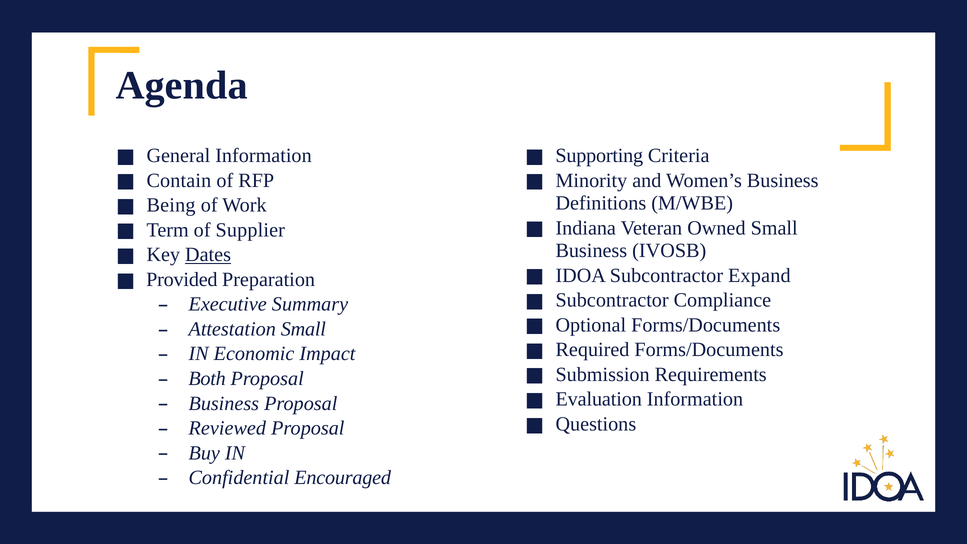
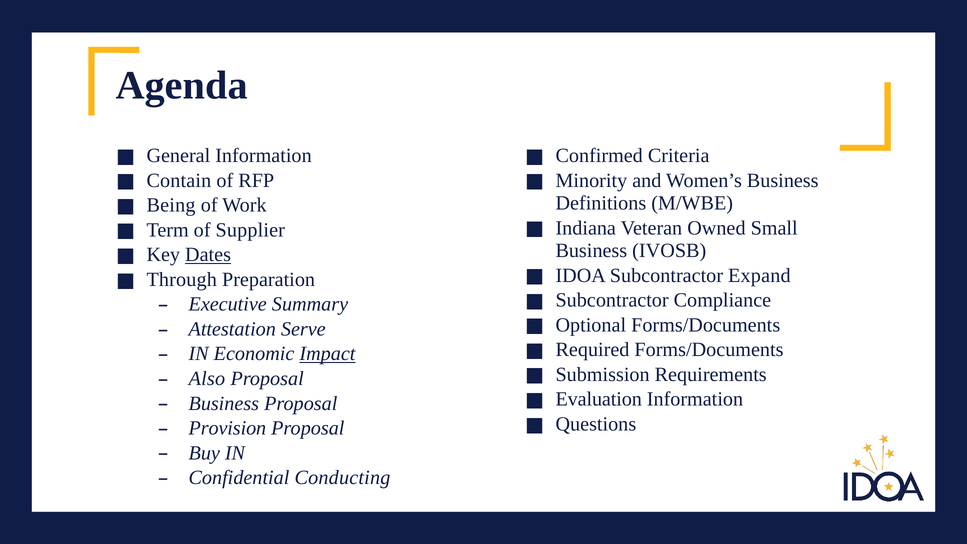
Supporting: Supporting -> Confirmed
Provided: Provided -> Through
Attestation Small: Small -> Serve
Impact underline: none -> present
Both: Both -> Also
Reviewed: Reviewed -> Provision
Encouraged: Encouraged -> Conducting
